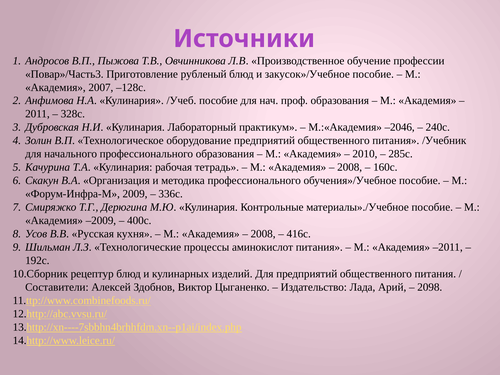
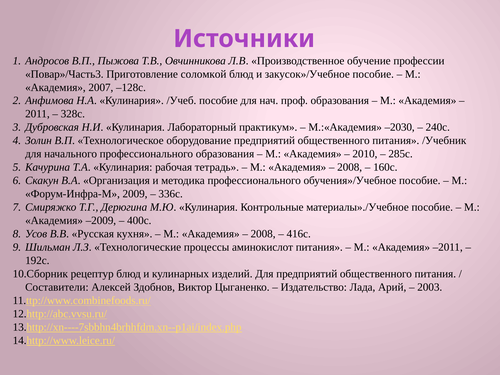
рубленый: рубленый -> соломкой
–2046: –2046 -> –2030
2098: 2098 -> 2003
